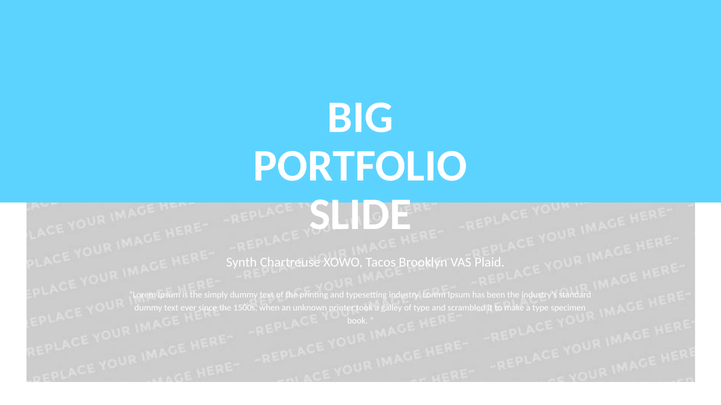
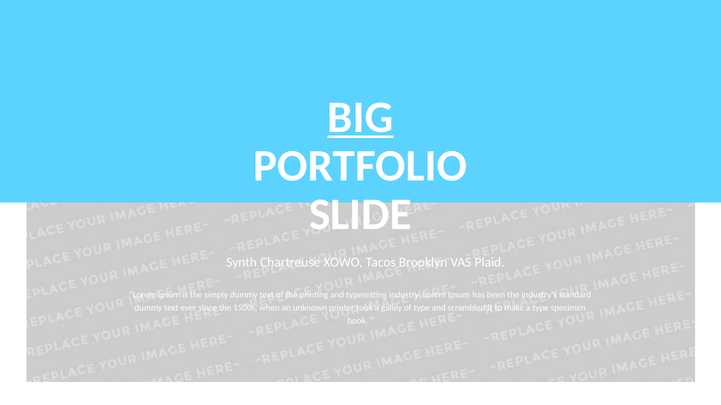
BIG underline: none -> present
